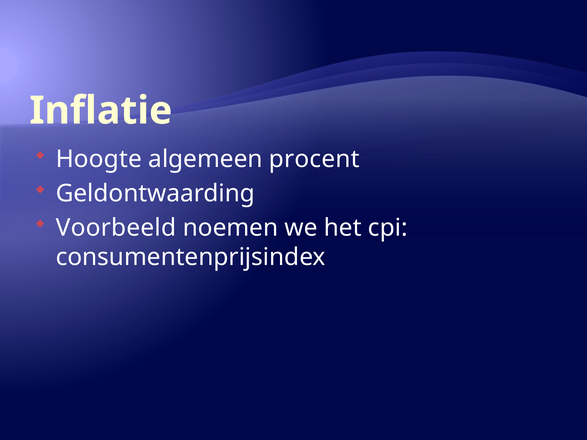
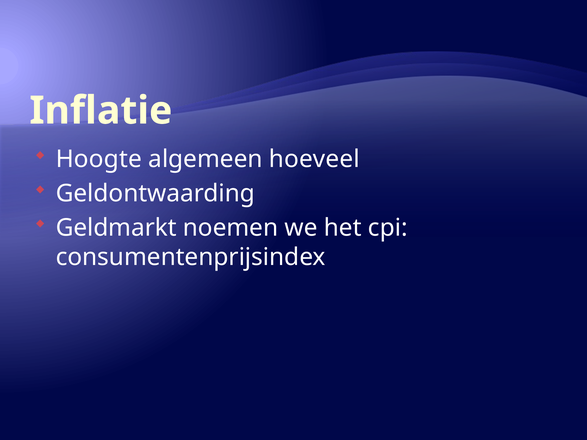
procent: procent -> hoeveel
Voorbeeld: Voorbeeld -> Geldmarkt
